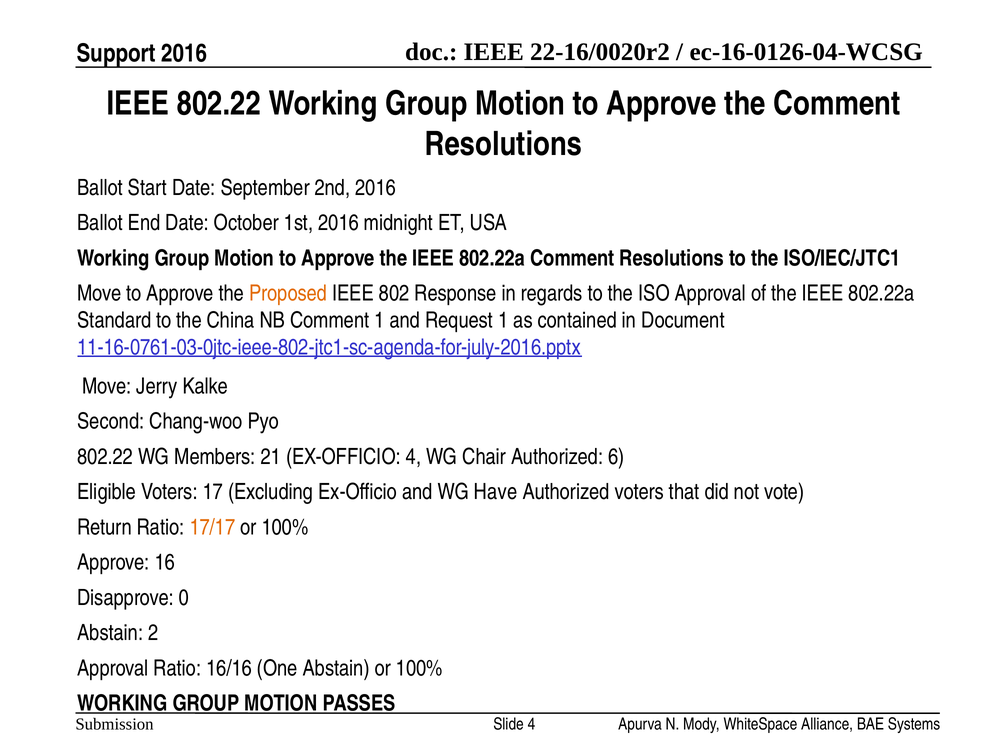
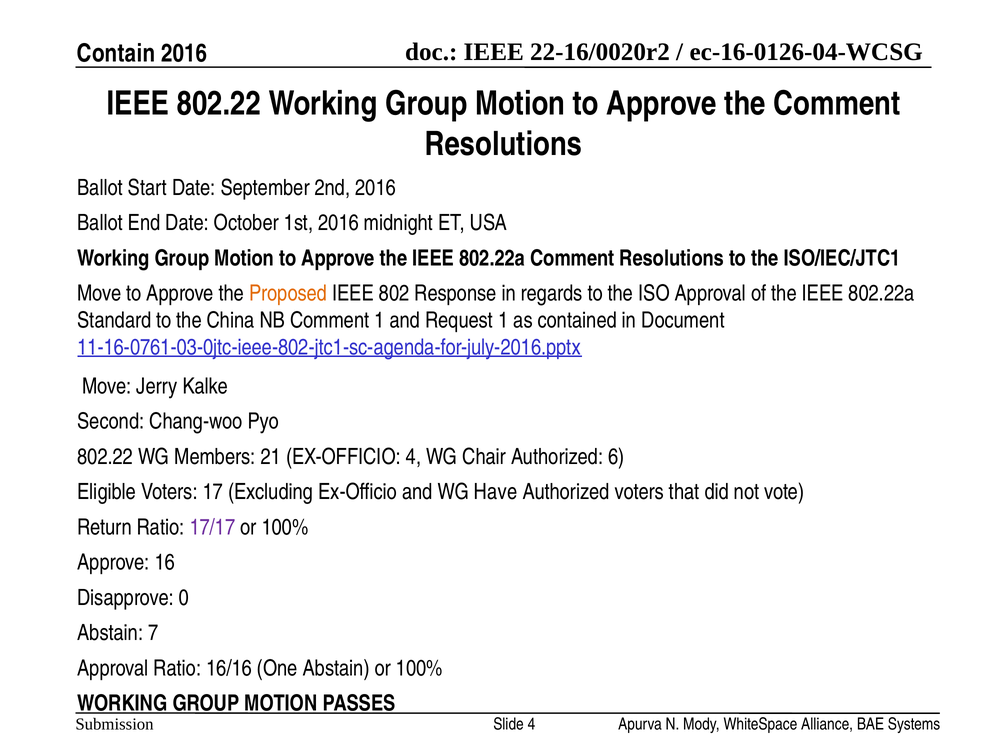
Support: Support -> Contain
17/17 colour: orange -> purple
2: 2 -> 7
